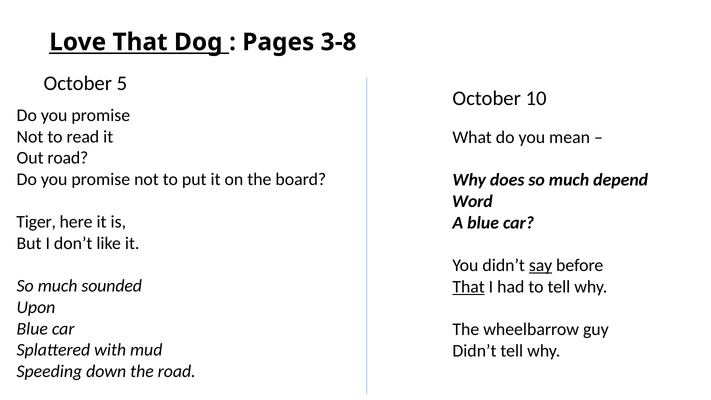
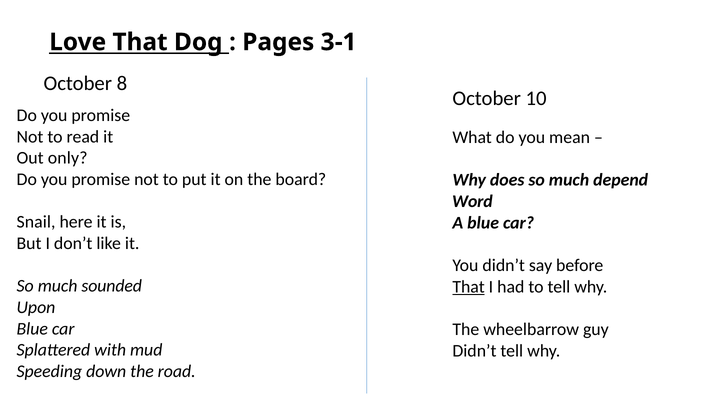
3-8: 3-8 -> 3-1
5: 5 -> 8
Out road: road -> only
Tiger: Tiger -> Snail
say underline: present -> none
